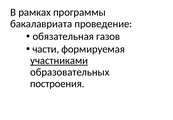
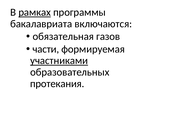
рамках underline: none -> present
проведение: проведение -> включаются
построения: построения -> протекания
